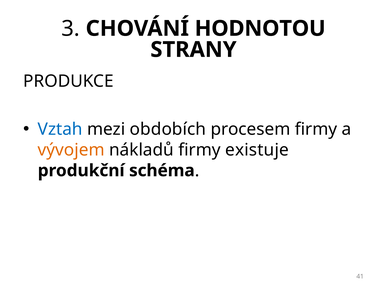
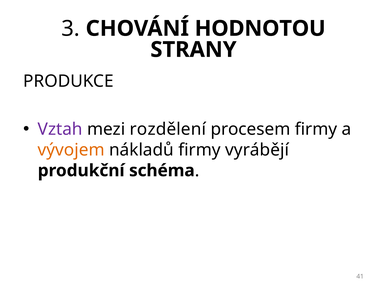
Vztah colour: blue -> purple
obdobích: obdobích -> rozdělení
existuje: existuje -> vyrábějí
